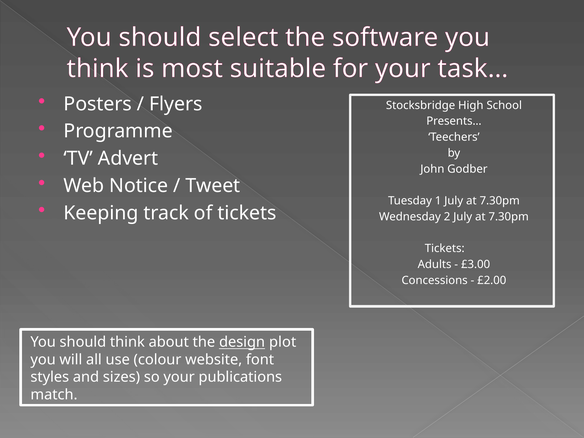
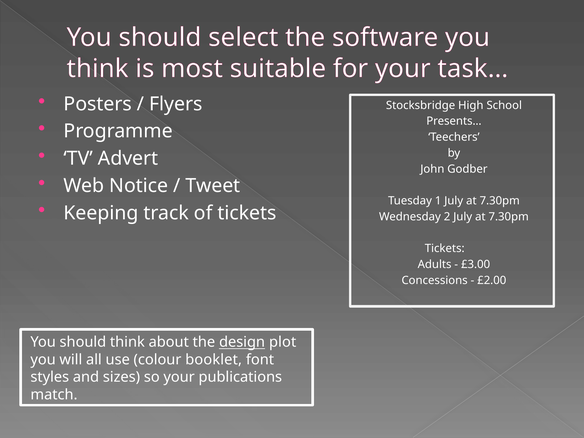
website: website -> booklet
